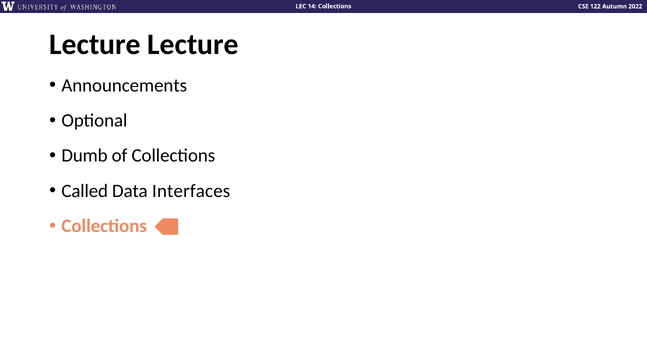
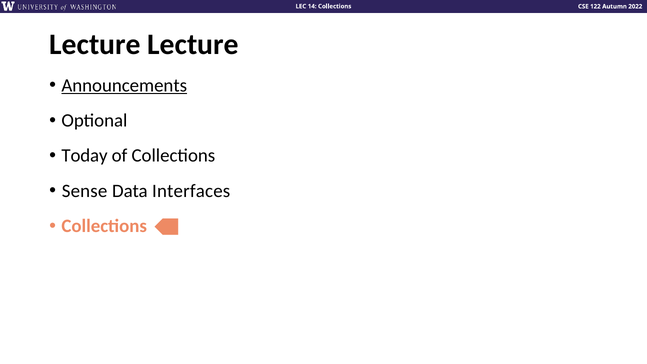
Announcements underline: none -> present
Dumb: Dumb -> Today
Called: Called -> Sense
